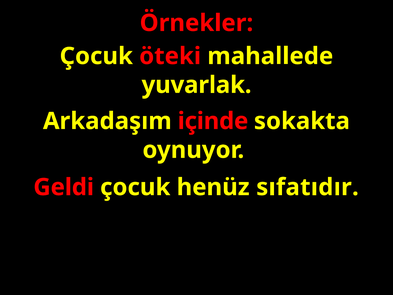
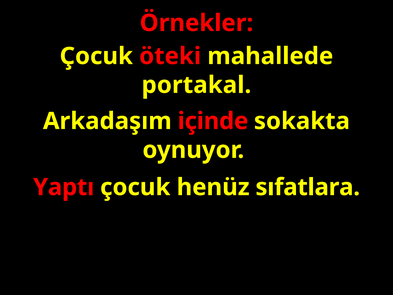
yuvarlak: yuvarlak -> portakal
Geldi: Geldi -> Yaptı
sıfatıdır: sıfatıdır -> sıfatlara
